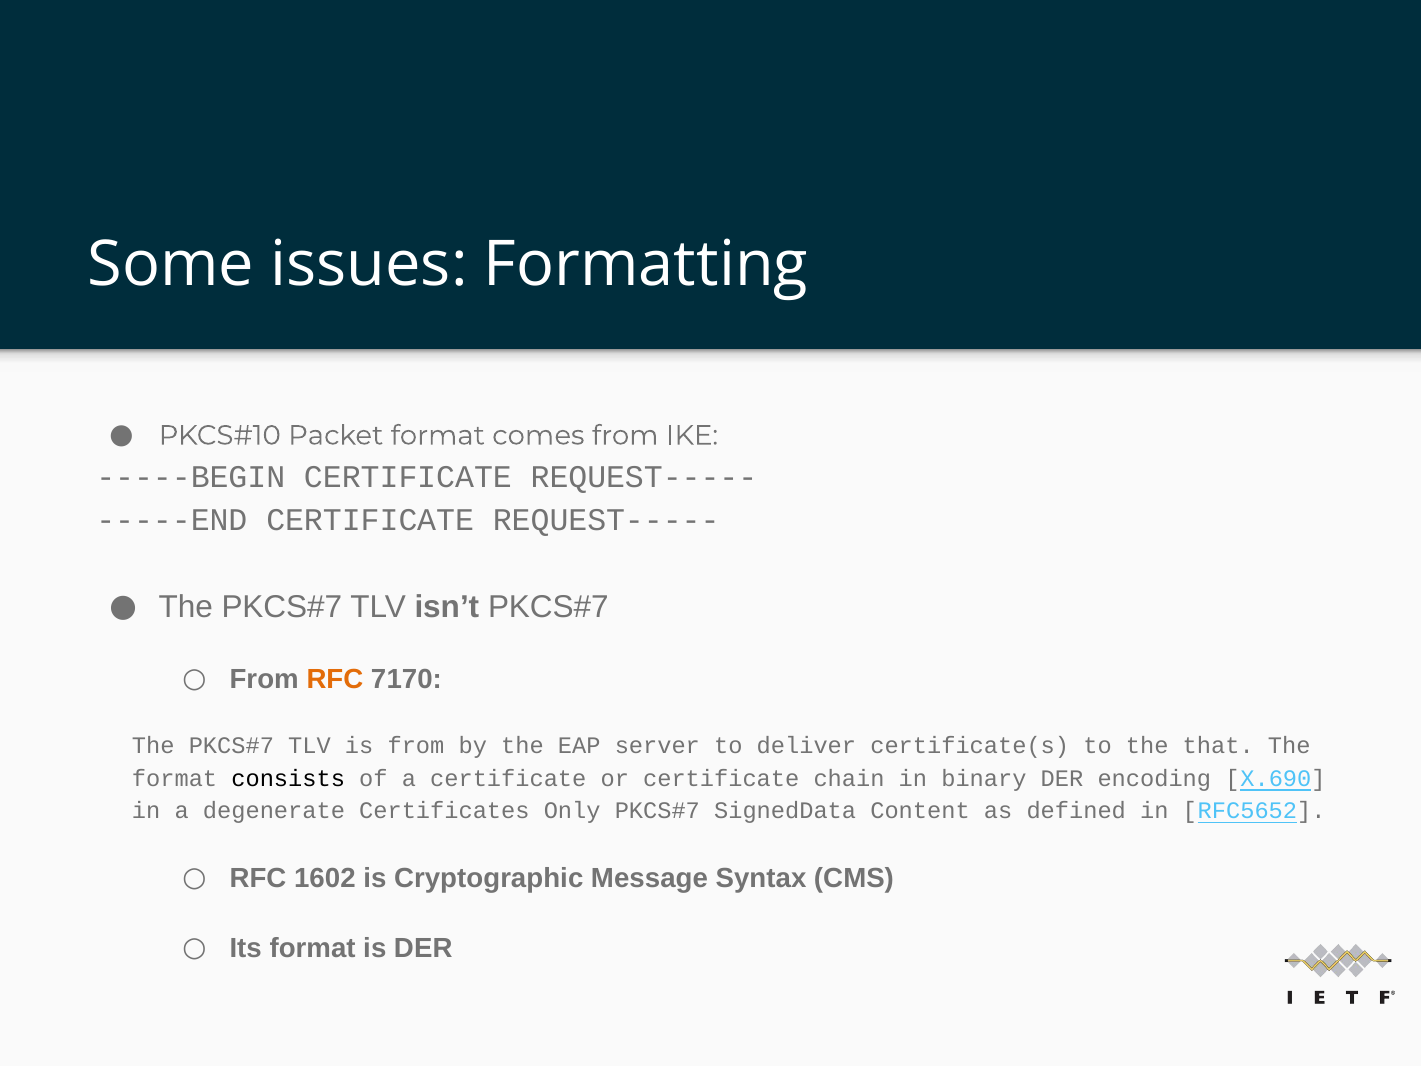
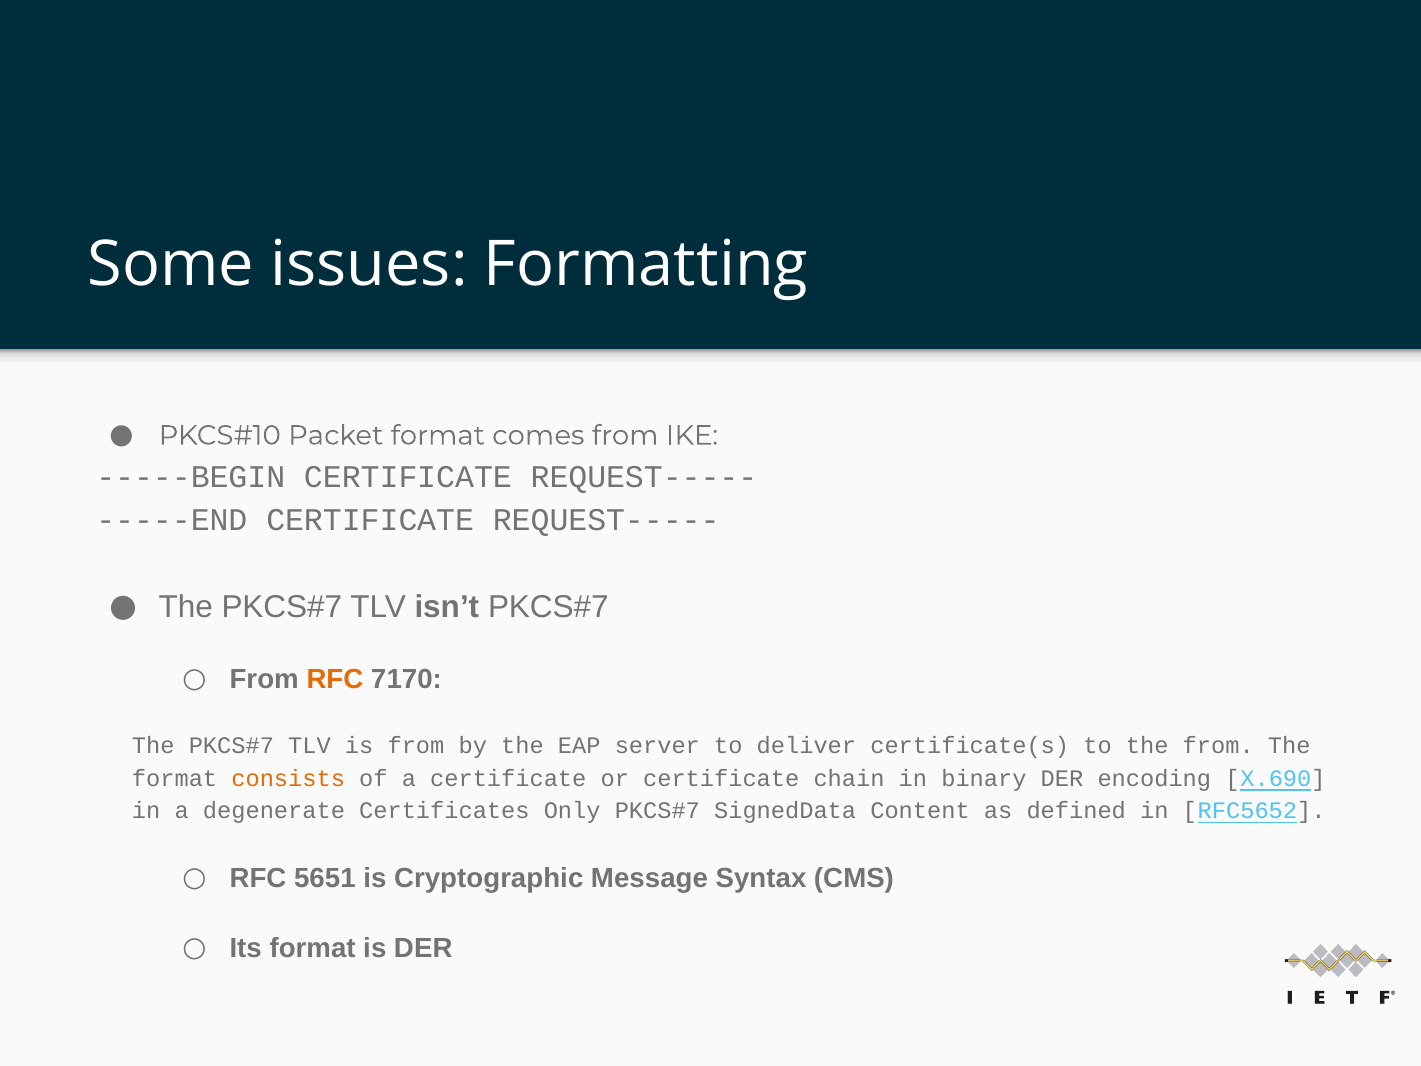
the that: that -> from
consists colour: black -> orange
1602: 1602 -> 5651
